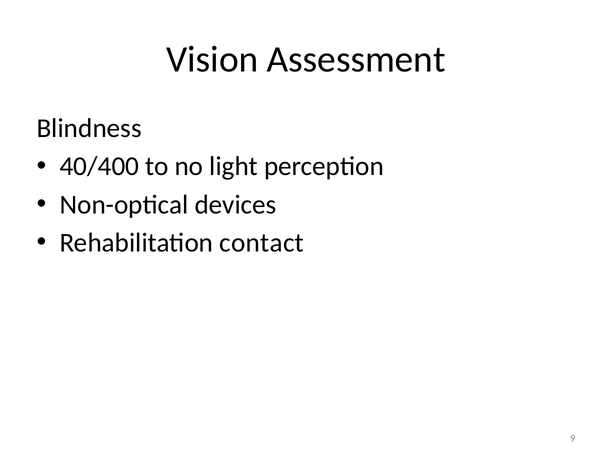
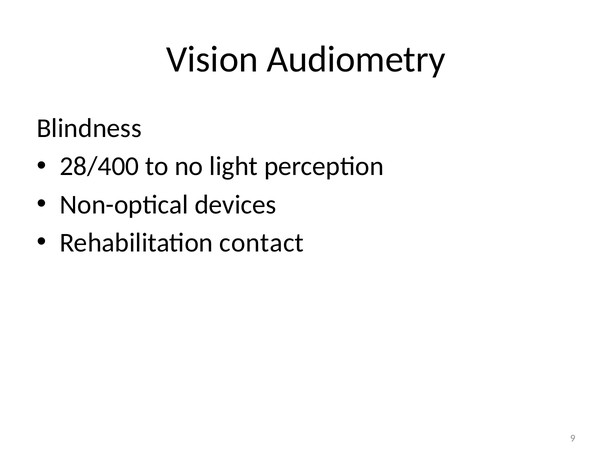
Assessment: Assessment -> Audiometry
40/400: 40/400 -> 28/400
